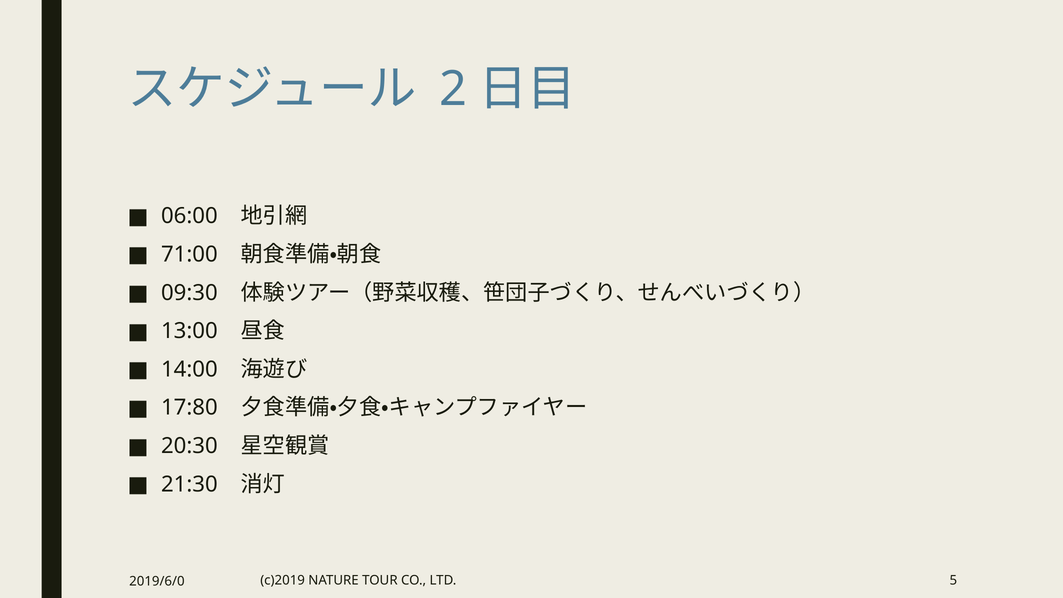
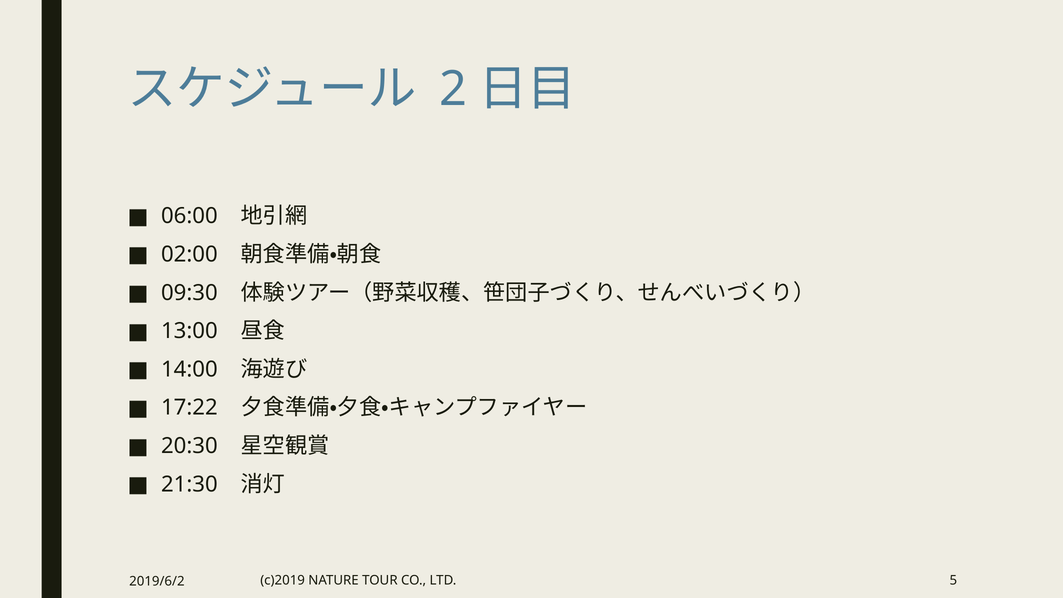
71:00: 71:00 -> 02:00
17:80: 17:80 -> 17:22
2019/6/0: 2019/6/0 -> 2019/6/2
